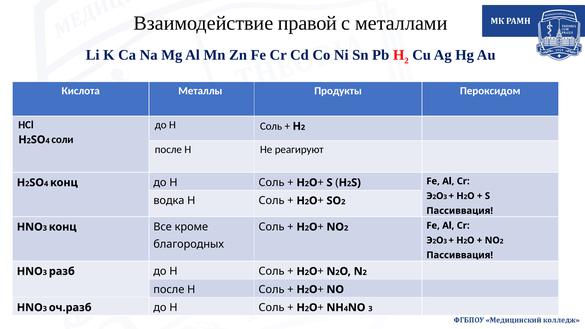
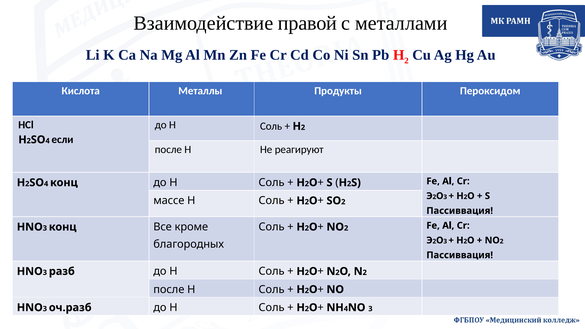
соли: соли -> если
водка: водка -> массе
